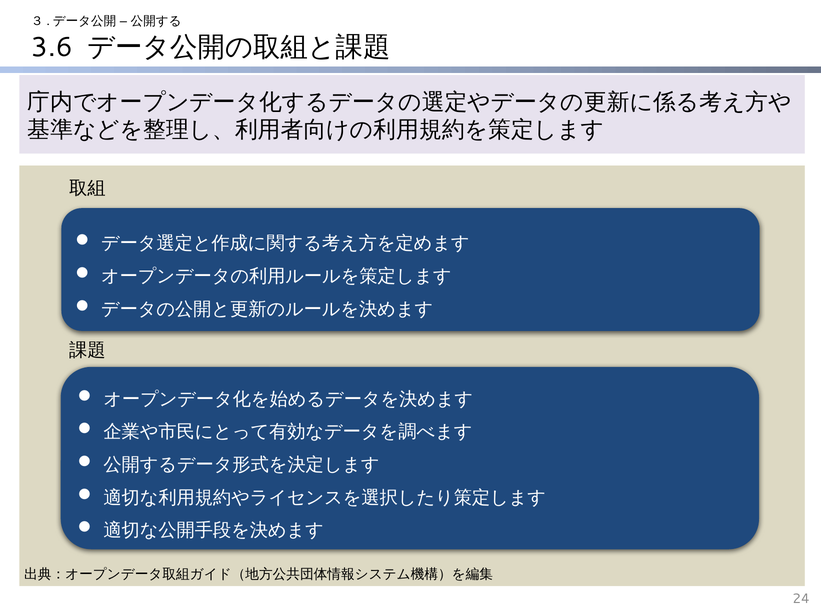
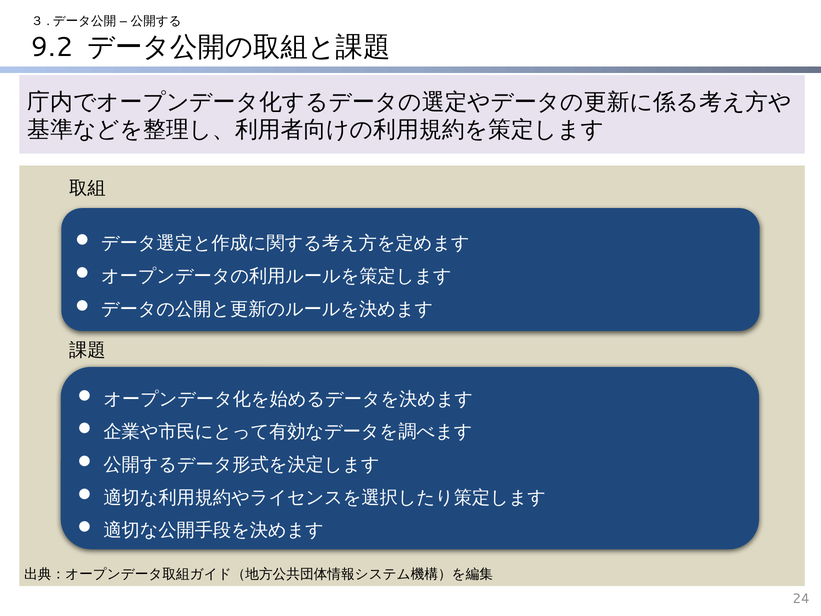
3.6: 3.6 -> 9.2
